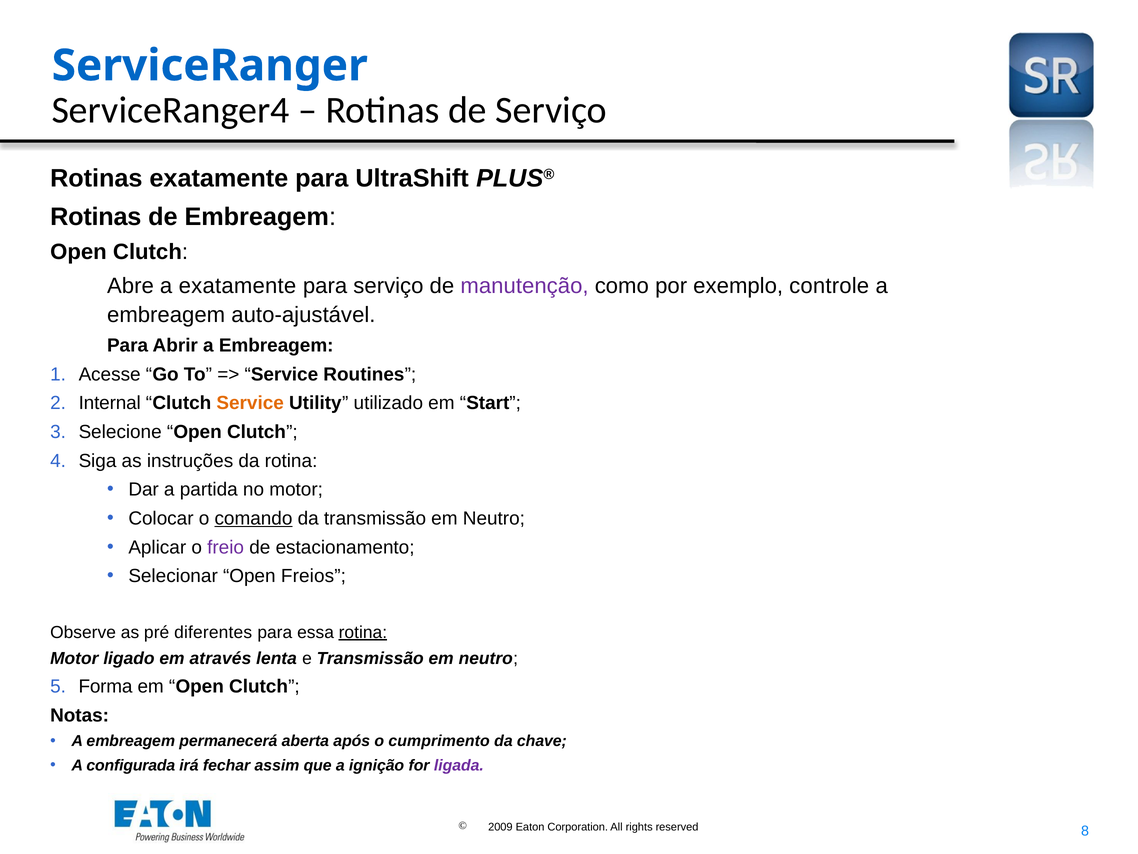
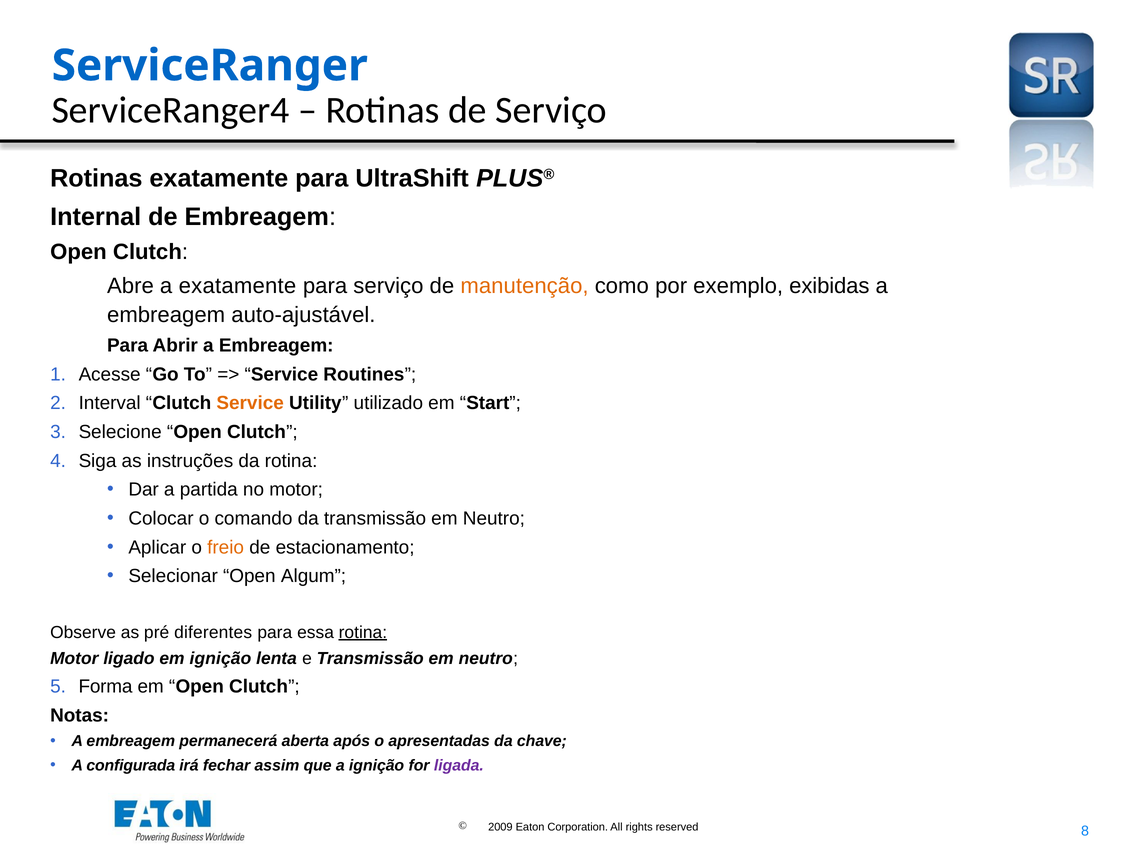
Rotinas at (96, 217): Rotinas -> Internal
manutenção colour: purple -> orange
controle: controle -> exibidas
Internal: Internal -> Interval
comando underline: present -> none
freio colour: purple -> orange
Freios: Freios -> Algum
em através: através -> ignição
cumprimento: cumprimento -> apresentadas
